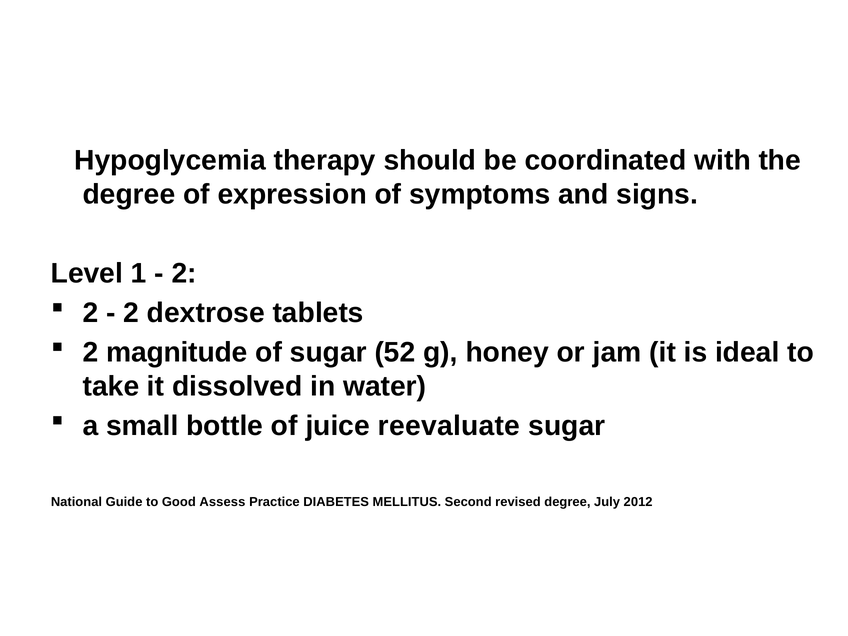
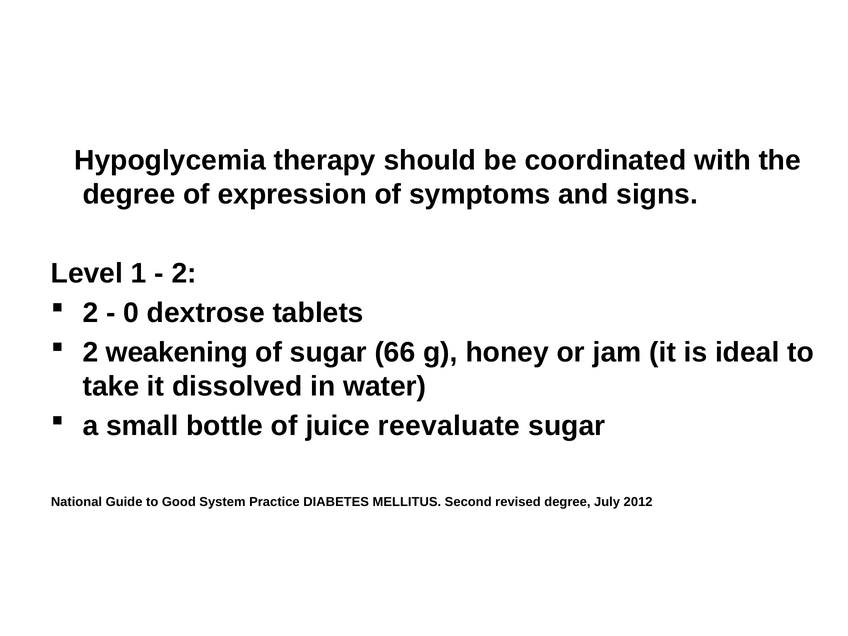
2 at (131, 313): 2 -> 0
magnitude: magnitude -> weakening
52: 52 -> 66
Assess: Assess -> System
